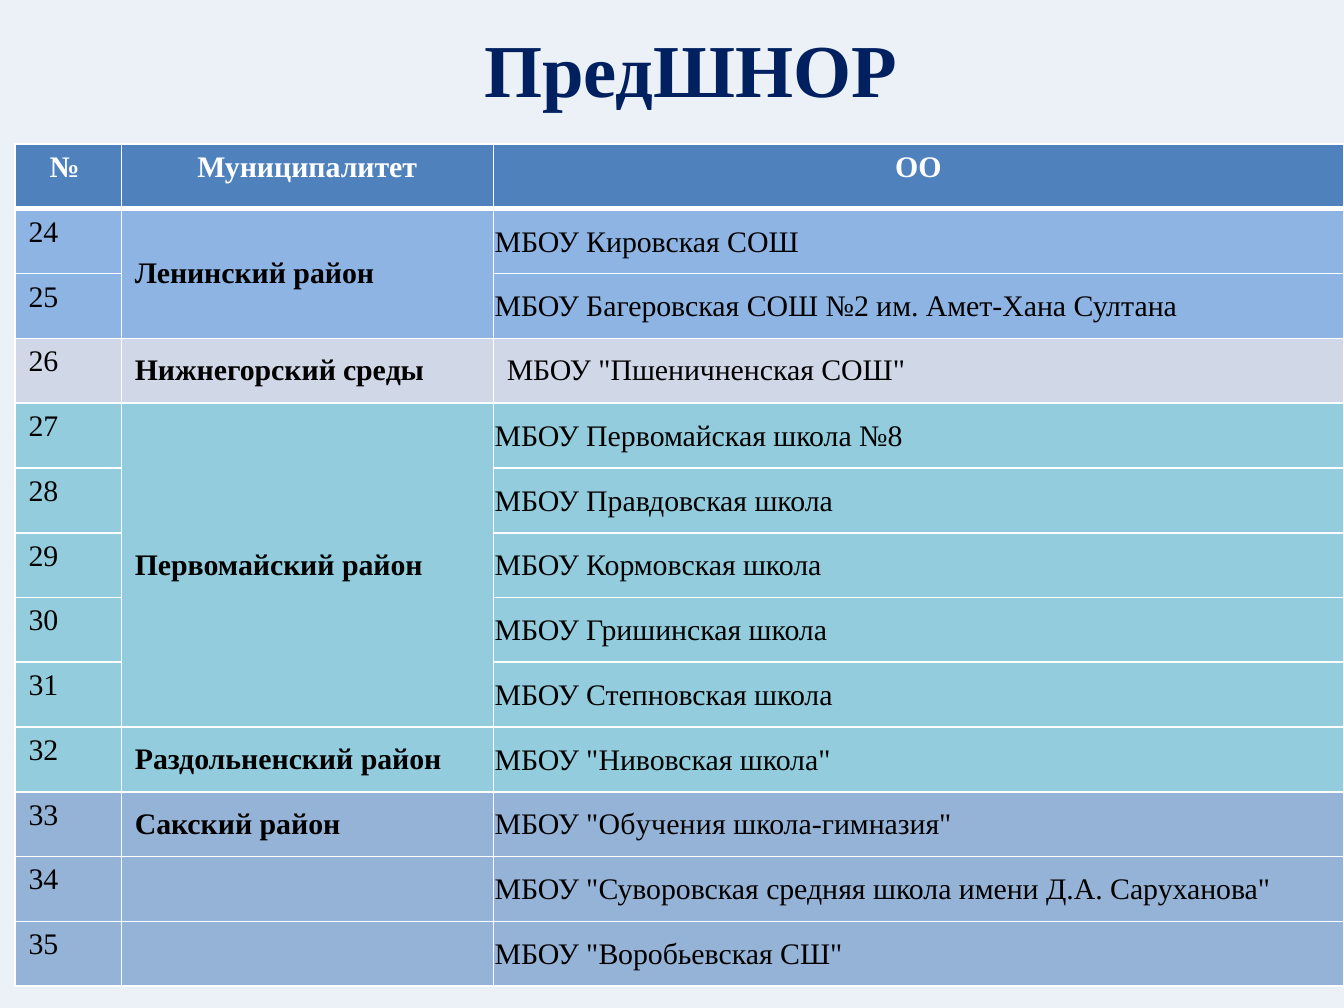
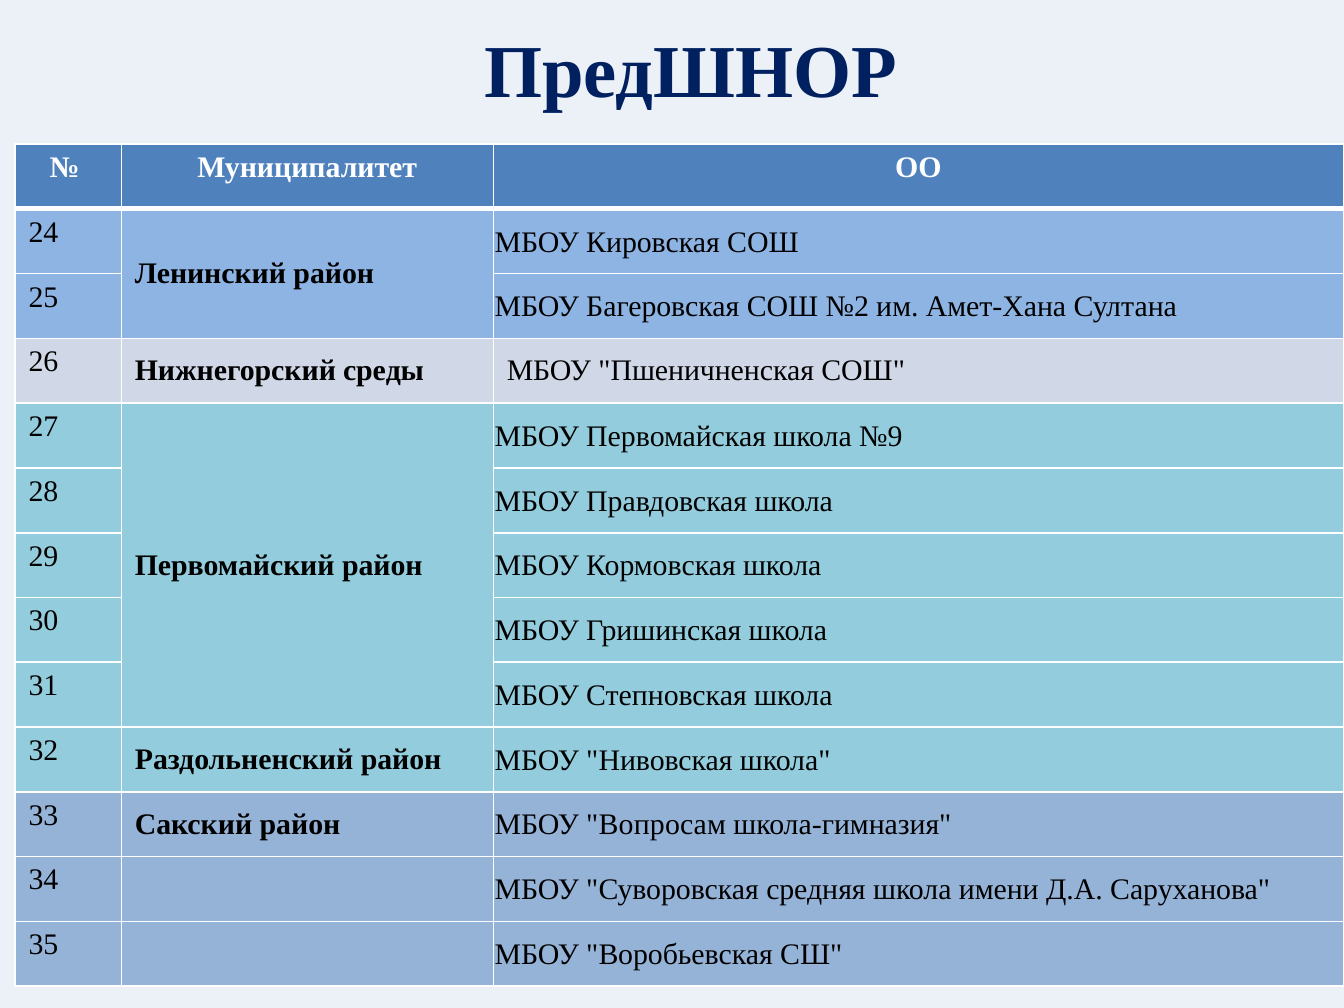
№8: №8 -> №9
Обучения: Обучения -> Вопросам
